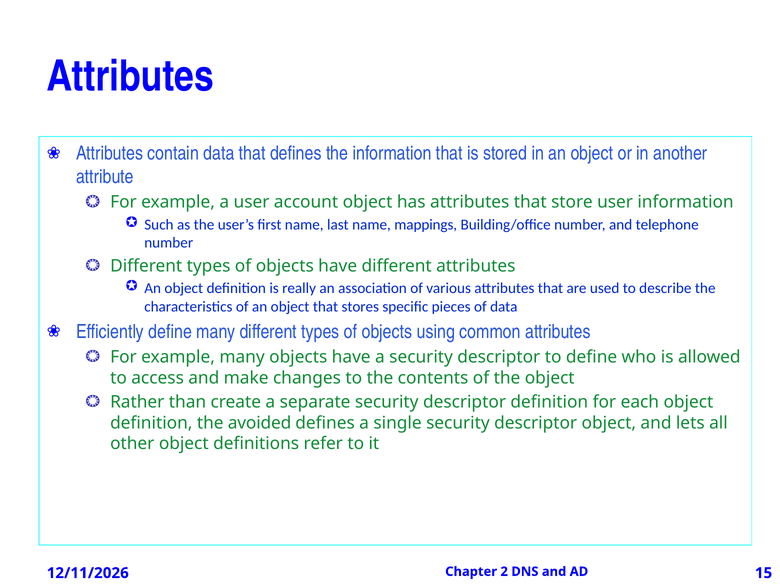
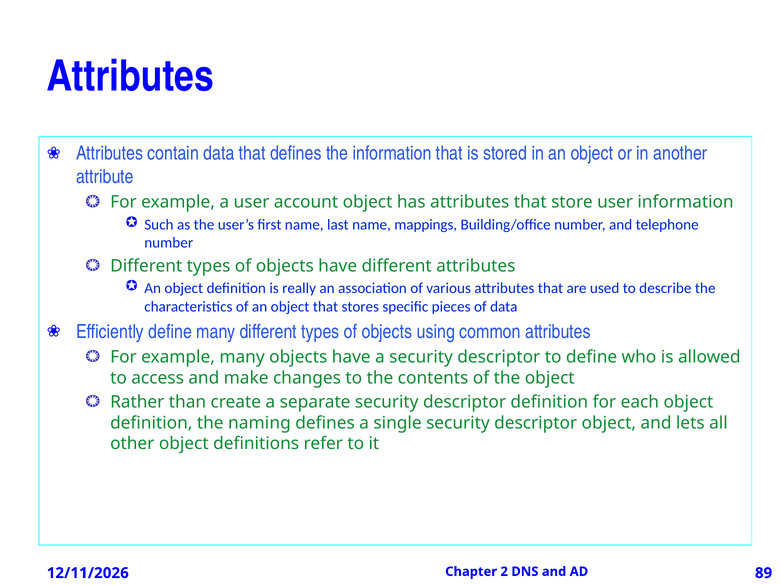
avoided: avoided -> naming
15: 15 -> 89
